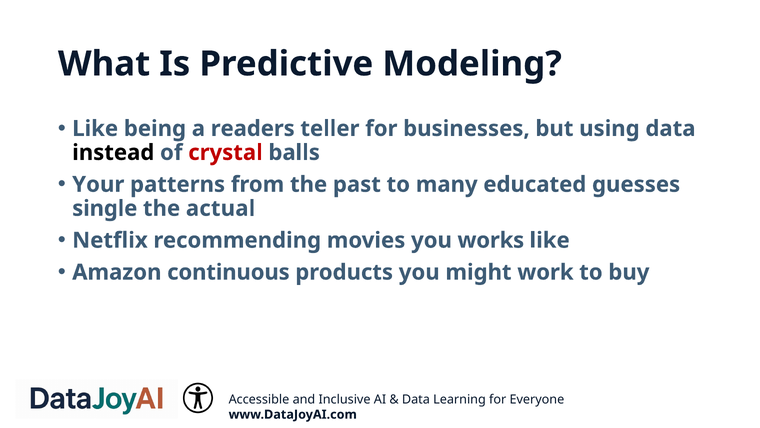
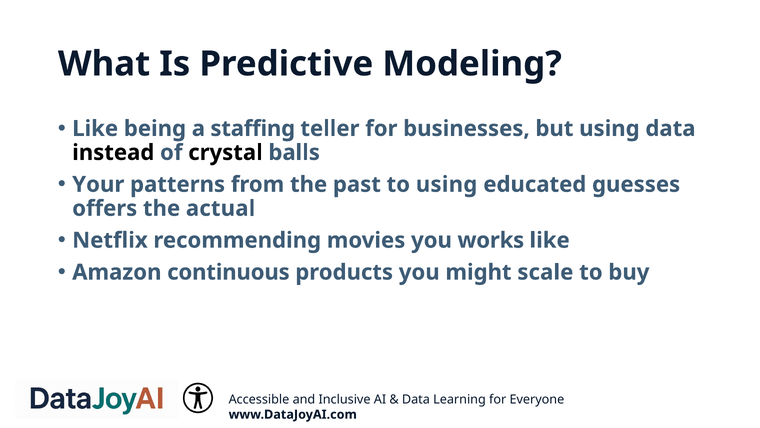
readers: readers -> staffing
crystal colour: red -> black
to many: many -> using
single: single -> offers
work: work -> scale
